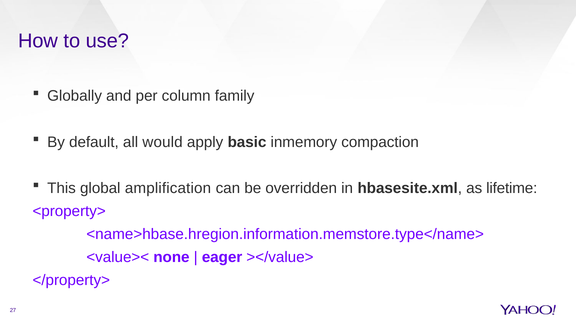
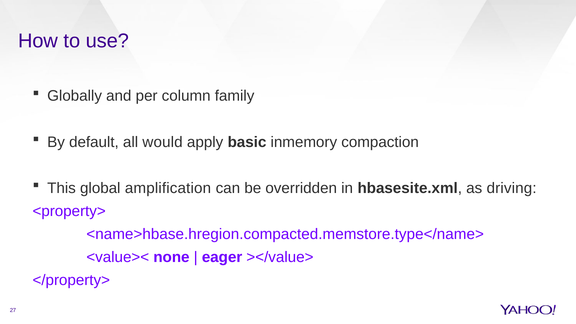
lifetime: lifetime -> driving
<name>hbase.hregion.information.memstore.type</name>: <name>hbase.hregion.information.memstore.type</name> -> <name>hbase.hregion.compacted.memstore.type</name>
